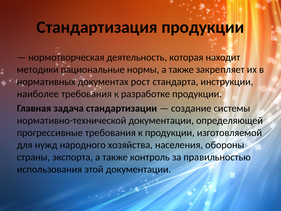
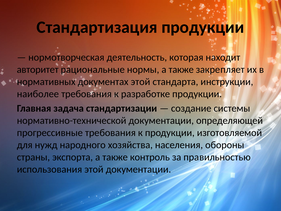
методики: методики -> авторитет
документах рост: рост -> этой
